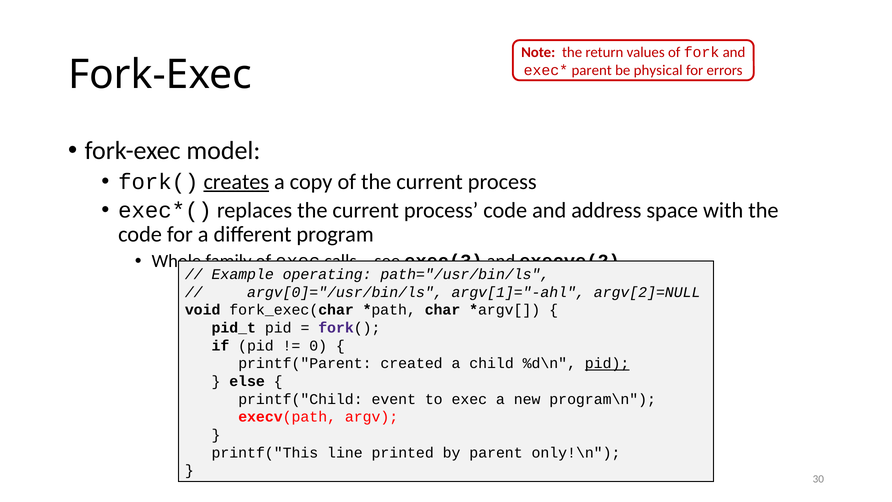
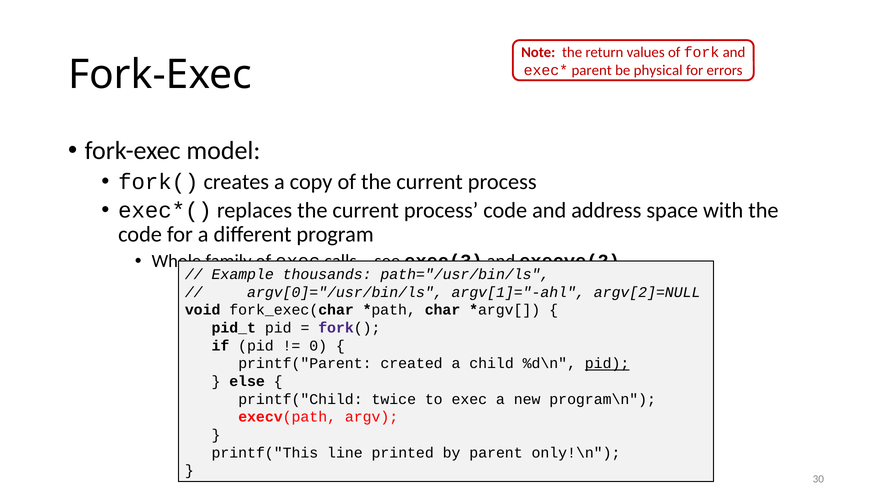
creates underline: present -> none
operating: operating -> thousands
event: event -> twice
